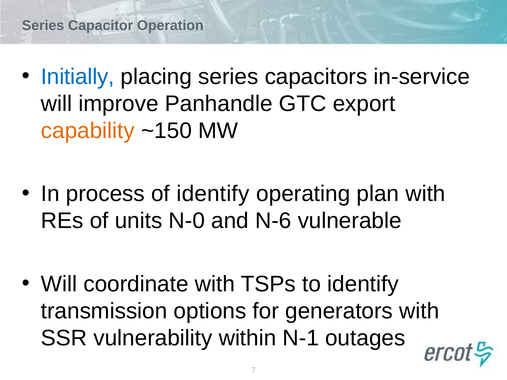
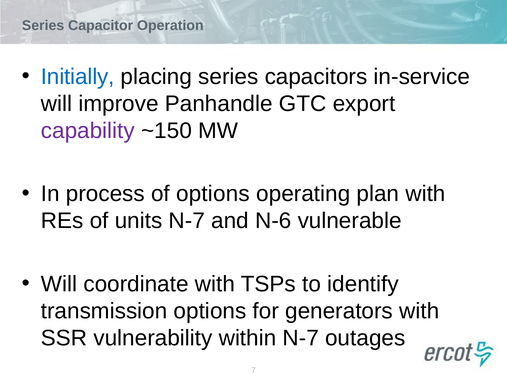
capability colour: orange -> purple
of identify: identify -> options
units N-0: N-0 -> N-7
within N-1: N-1 -> N-7
